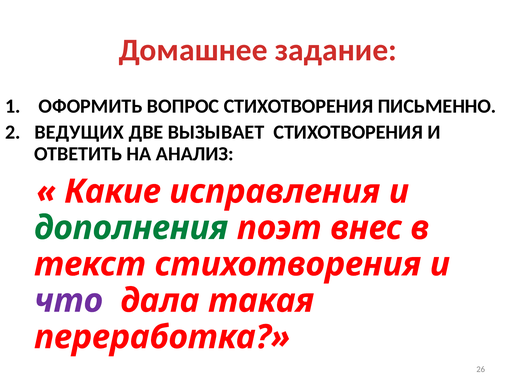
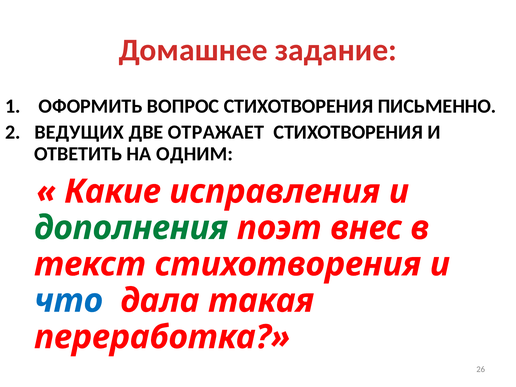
ВЫЗЫВАЕТ: ВЫЗЫВАЕТ -> ОТРАЖАЕТ
АНАЛИЗ: АНАЛИЗ -> ОДНИМ
что colour: purple -> blue
